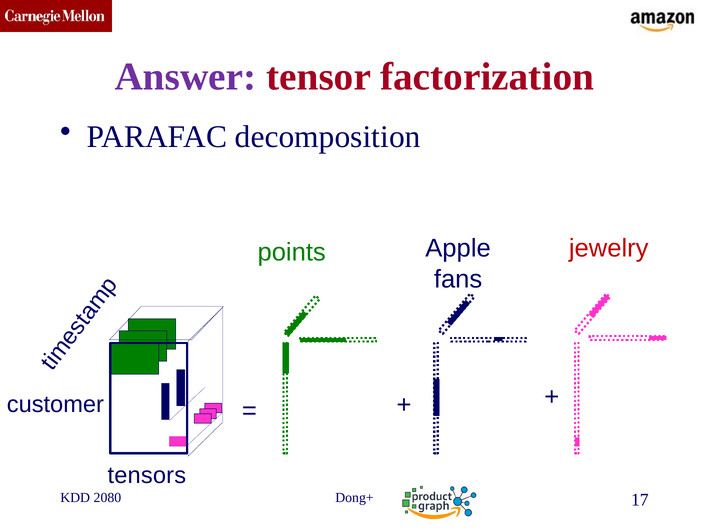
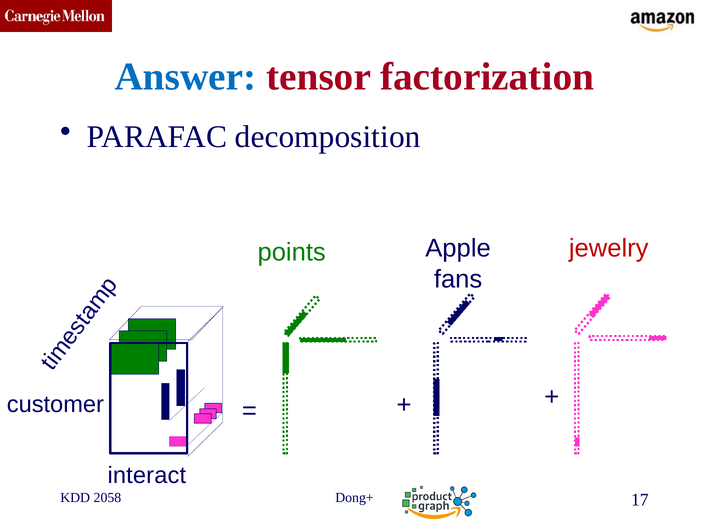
Answer colour: purple -> blue
tensors: tensors -> interact
2080: 2080 -> 2058
